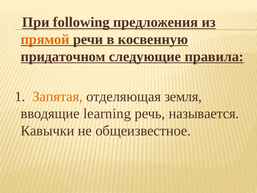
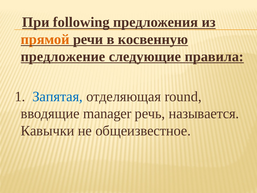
придаточном: придаточном -> предложение
Запятая colour: orange -> blue
земля: земля -> round
learning: learning -> manager
